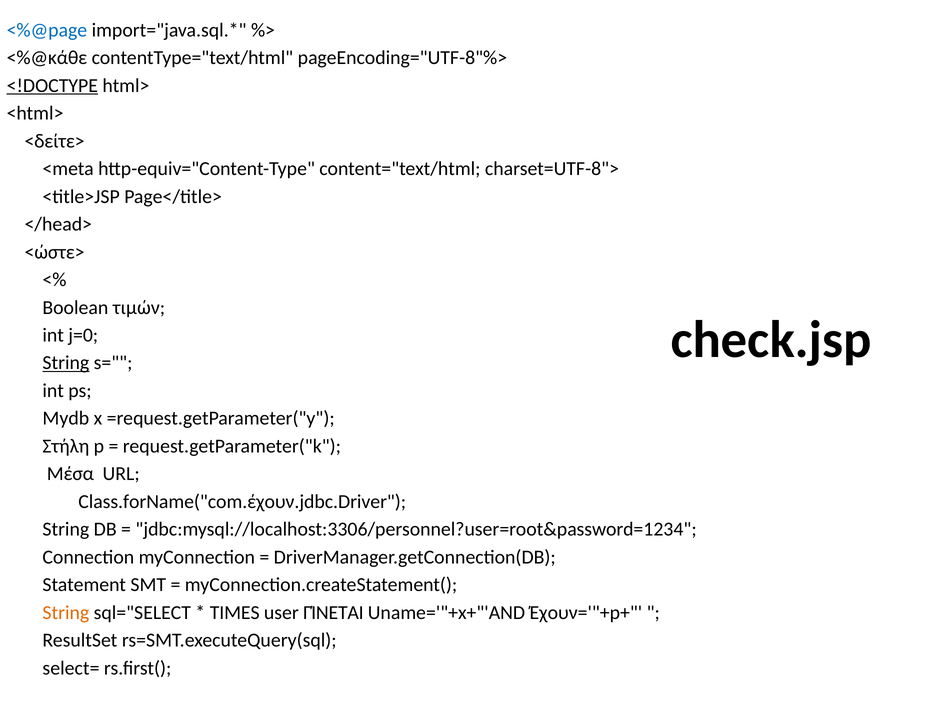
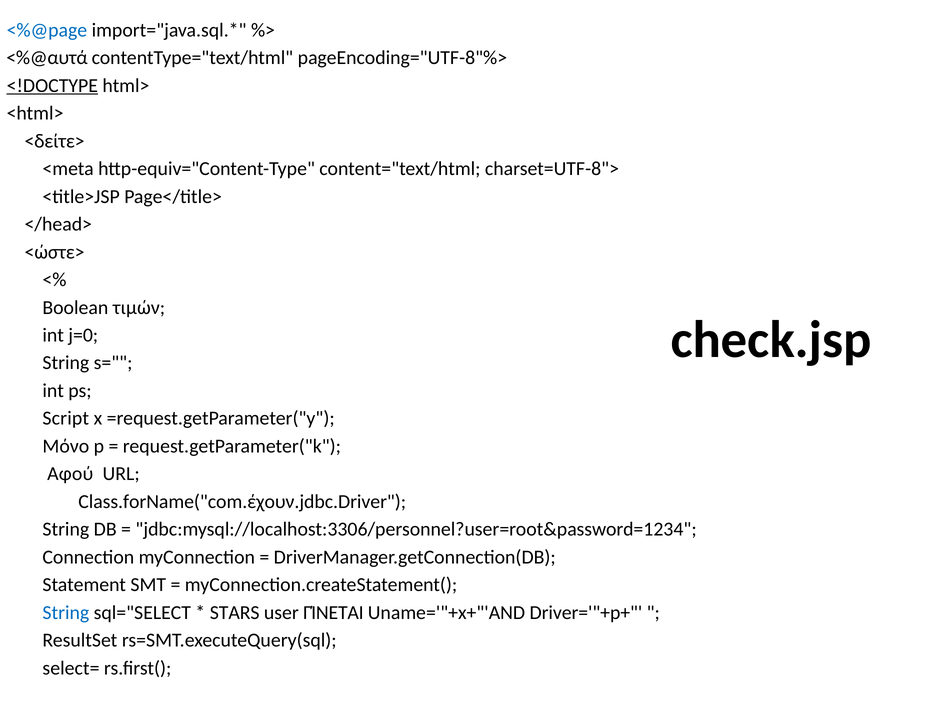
<%@κάθε: <%@κάθε -> <%@αυτά
String at (66, 363) underline: present -> none
Mydb: Mydb -> Script
Στήλη: Στήλη -> Μόνο
Μέσα: Μέσα -> Αφού
String at (66, 613) colour: orange -> blue
TIMES: TIMES -> STARS
Έχουν='"+p+: Έχουν='"+p+ -> Driver='"+p+
